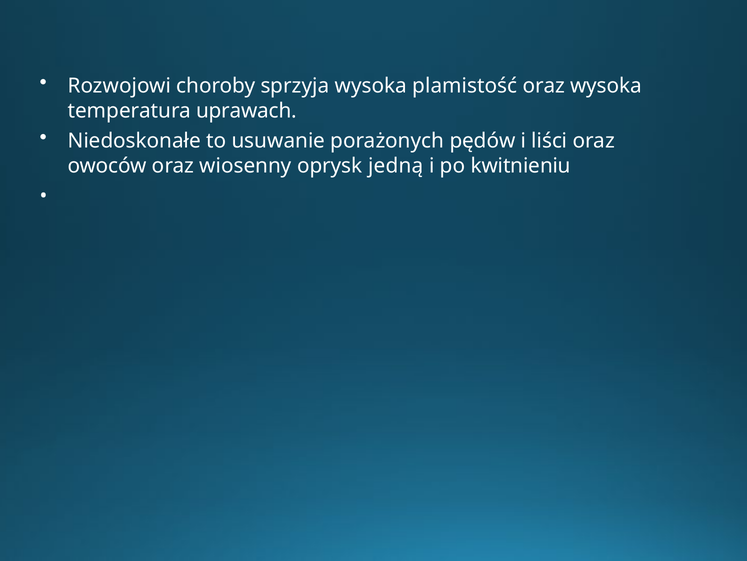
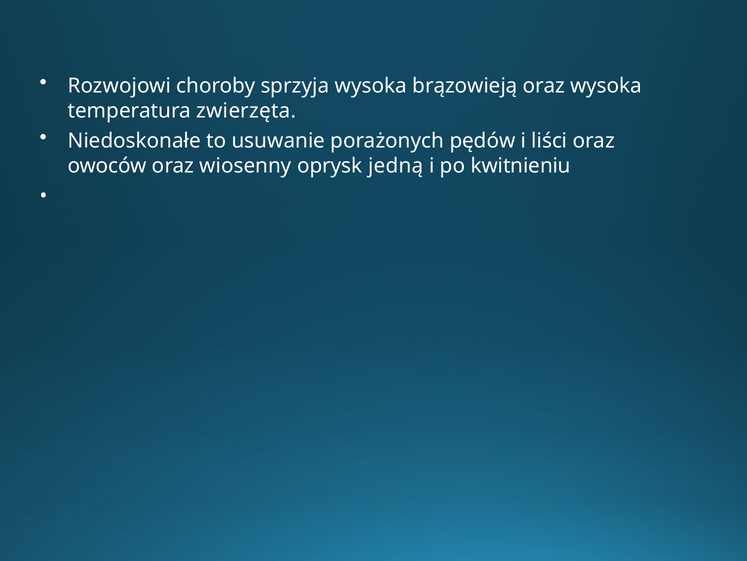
plamistość: plamistość -> brązowieją
uprawach: uprawach -> zwierzęta
